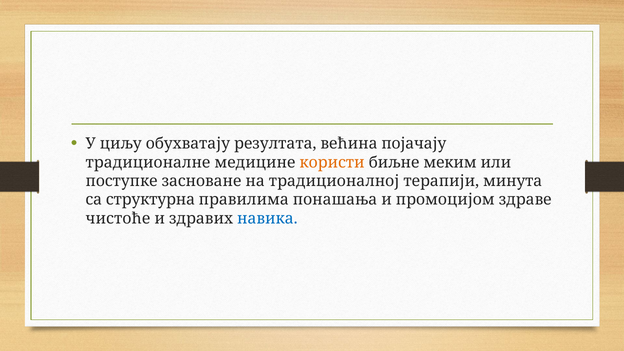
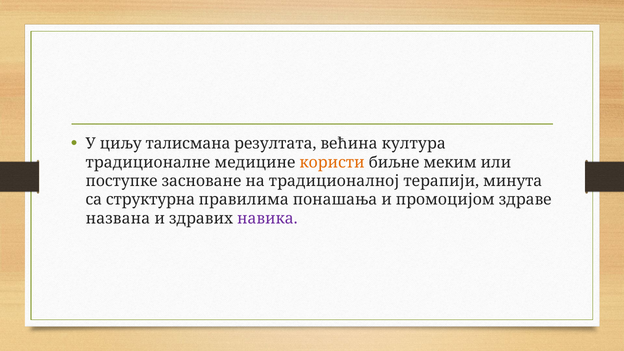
обухватају: обухватају -> талисмана
појачају: појачају -> култура
чистоће: чистоће -> названа
навика colour: blue -> purple
